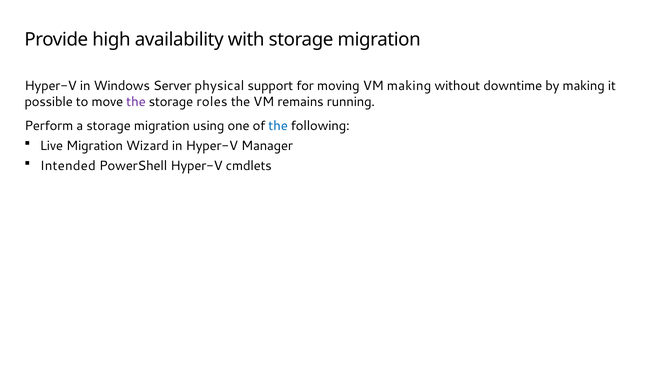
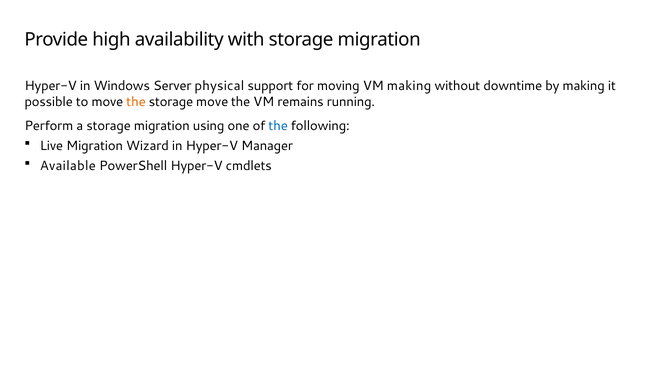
the at (136, 102) colour: purple -> orange
storage roles: roles -> move
Intended: Intended -> Available
